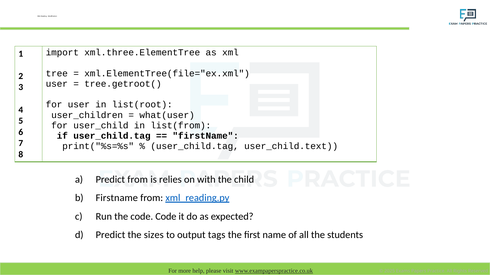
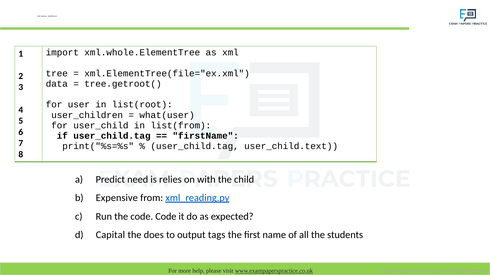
xml.three.ElementTree: xml.three.ElementTree -> xml.whole.ElementTree
user at (57, 84): user -> data
Predict from: from -> need
Firstname at (117, 198): Firstname -> Expensive
Predict at (110, 235): Predict -> Capital
sizes: sizes -> does
